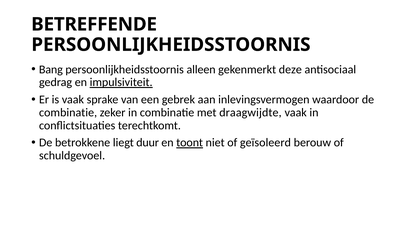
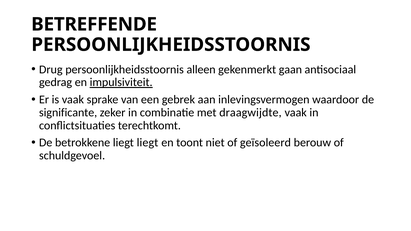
Bang: Bang -> Drug
deze: deze -> gaan
combinatie at (68, 113): combinatie -> significante
liegt duur: duur -> liegt
toont underline: present -> none
